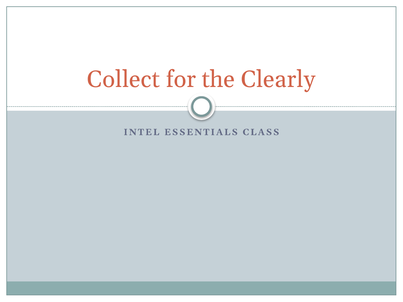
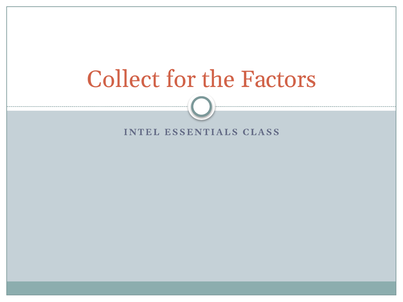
Clearly: Clearly -> Factors
